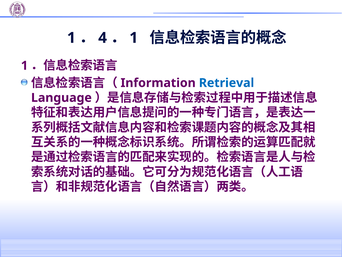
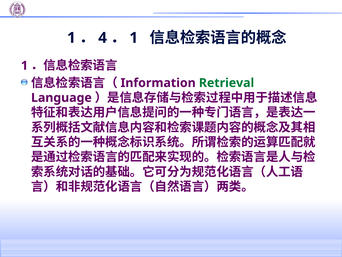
Retrieval colour: blue -> green
